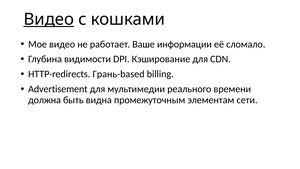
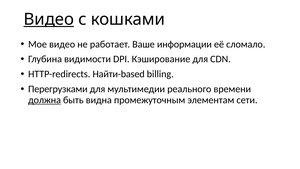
Грань-based: Грань-based -> Найти-based
Advertisement: Advertisement -> Перегрузками
должна underline: none -> present
